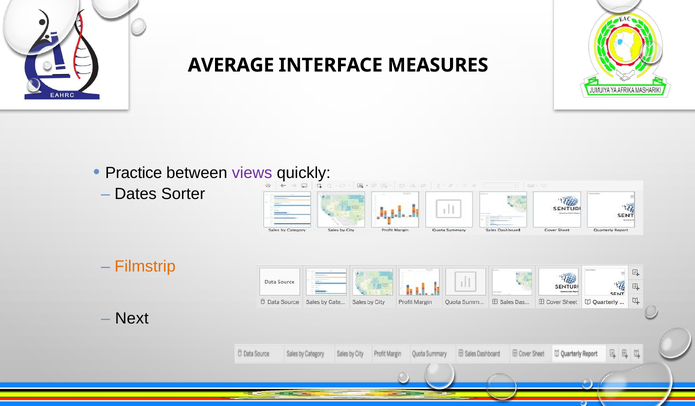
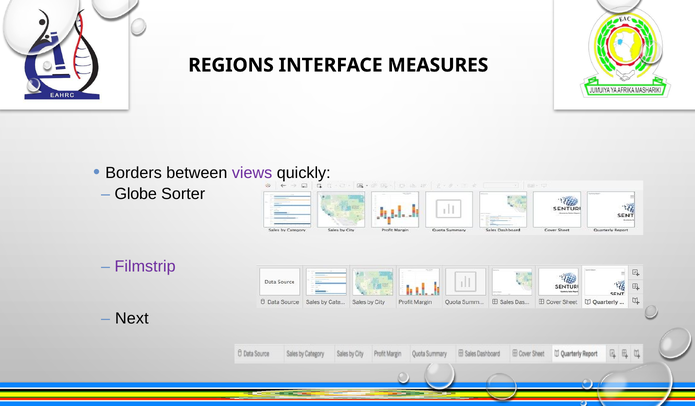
AVERAGE: AVERAGE -> REGIONS
Practice: Practice -> Borders
Dates: Dates -> Globe
Filmstrip colour: orange -> purple
